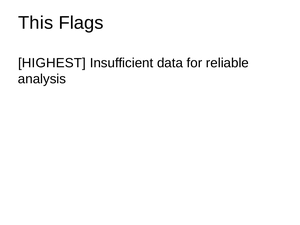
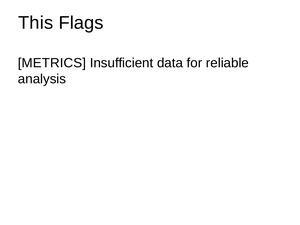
HIGHEST: HIGHEST -> METRICS
